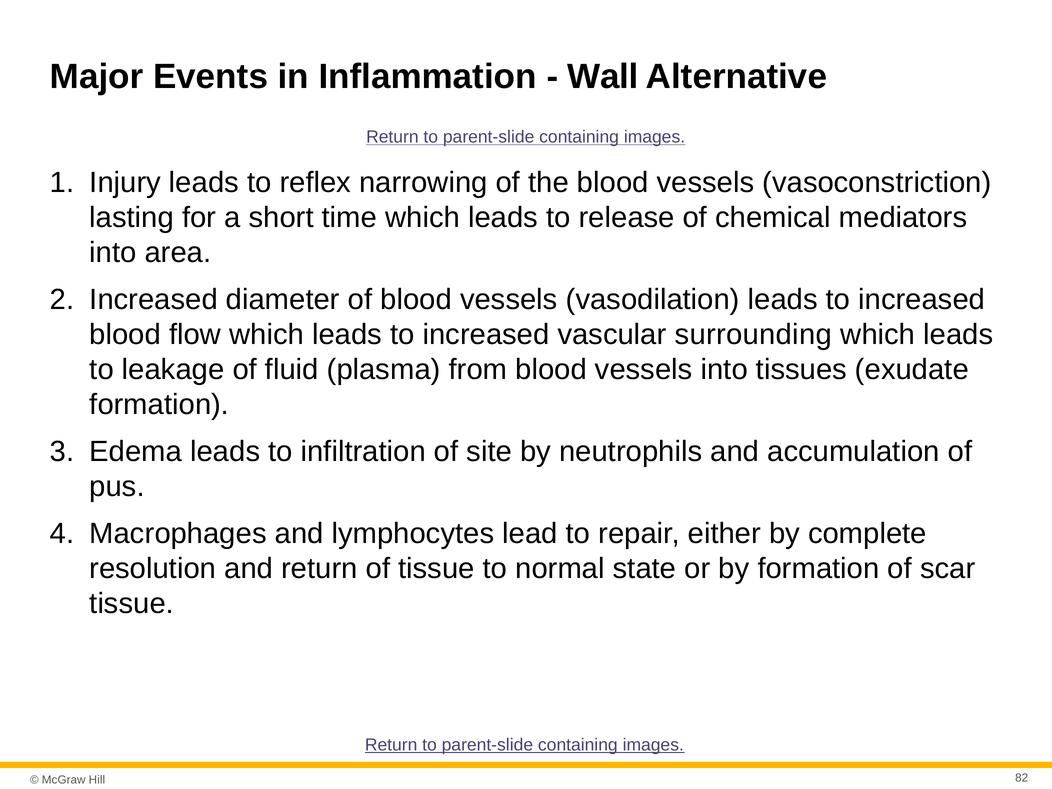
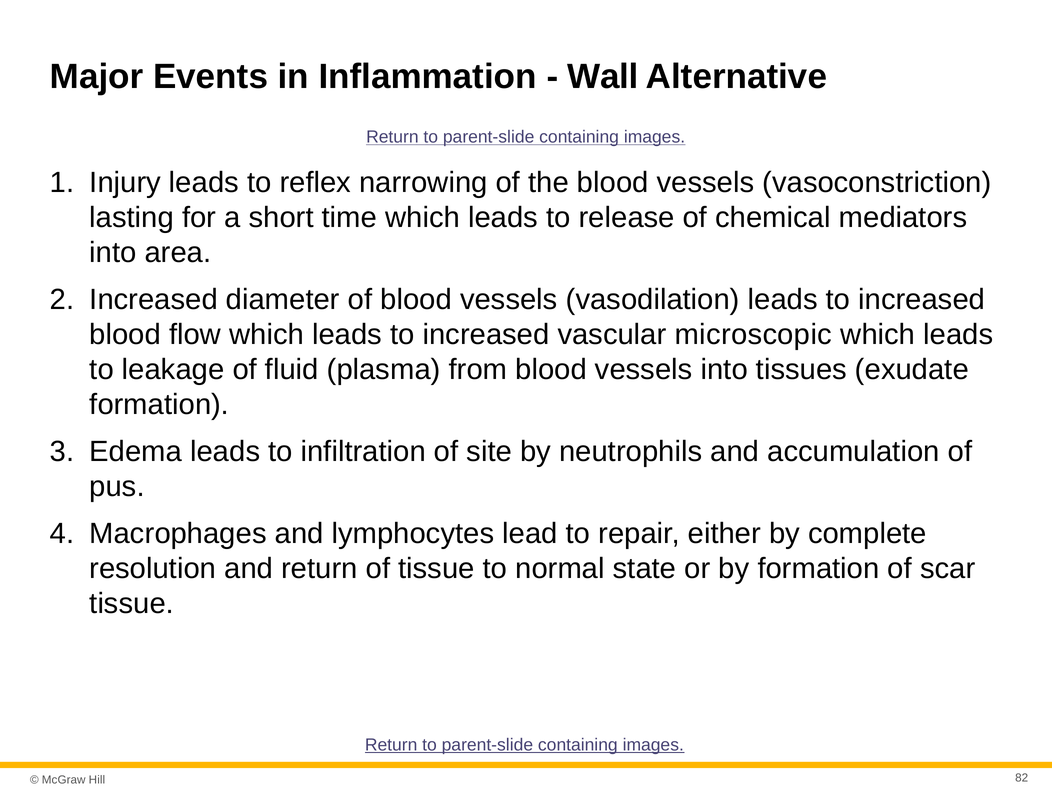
surrounding: surrounding -> microscopic
